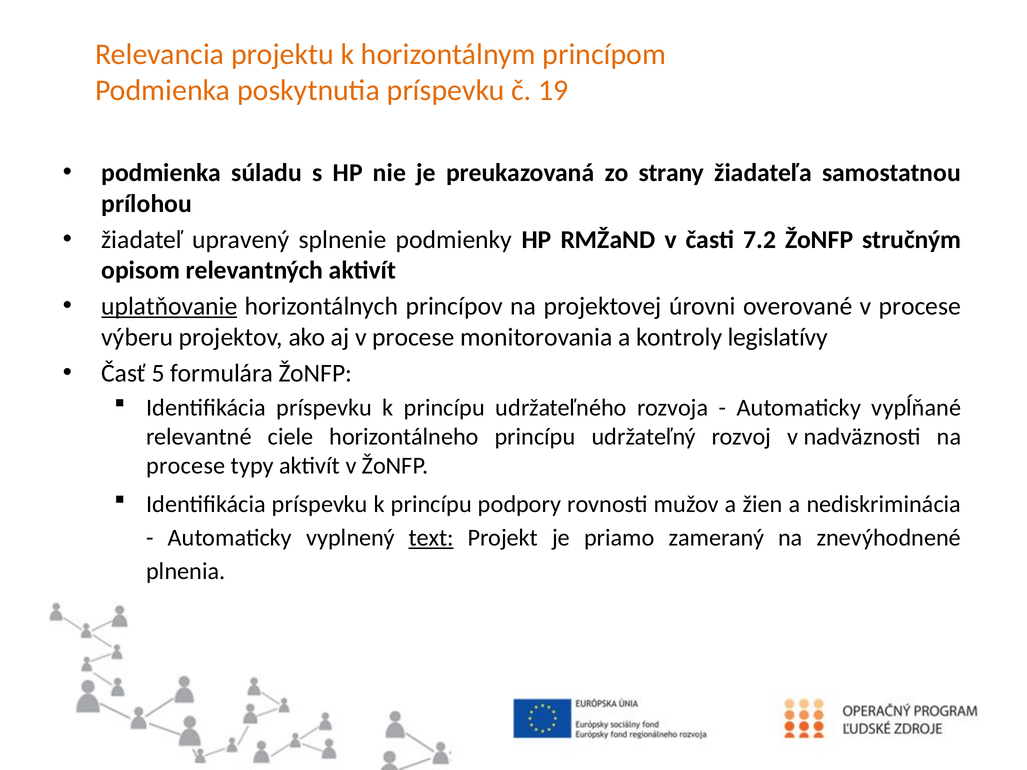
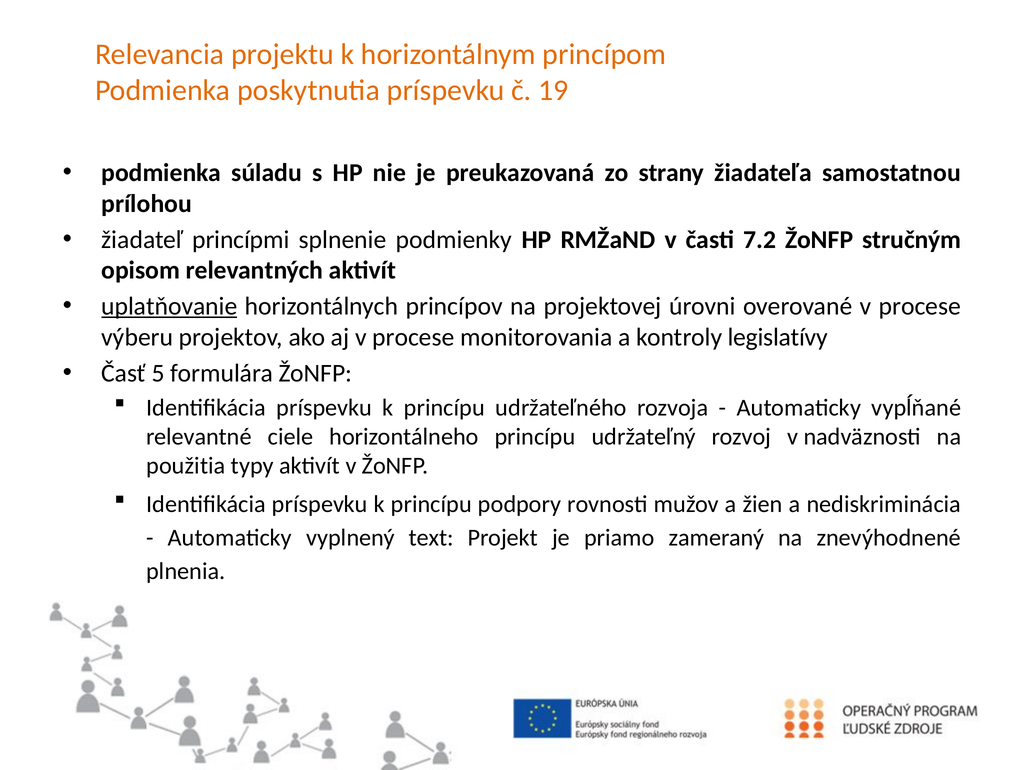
upravený: upravený -> princípmi
procese at (186, 466): procese -> použitia
text underline: present -> none
